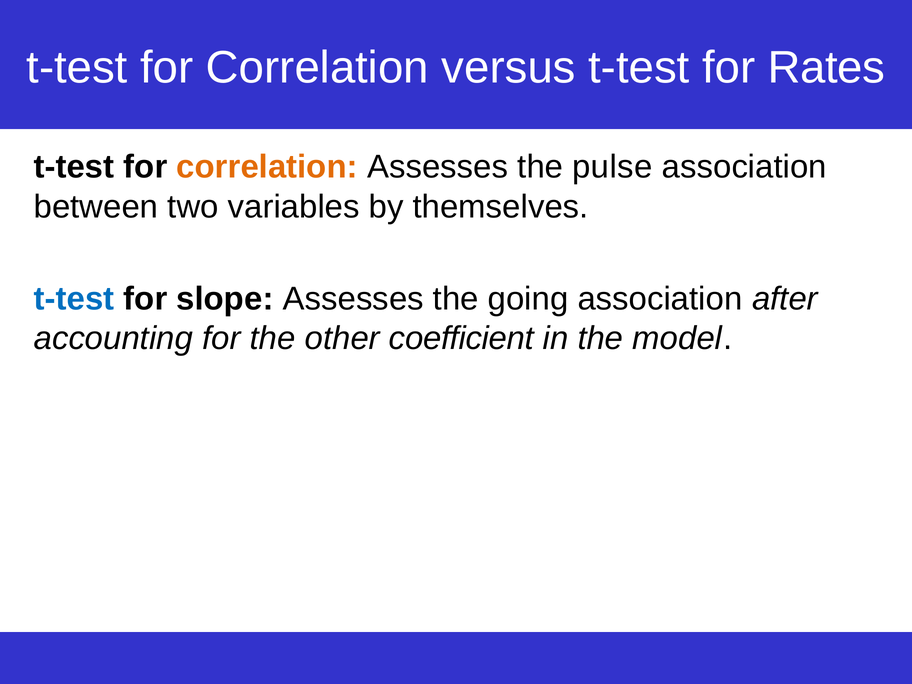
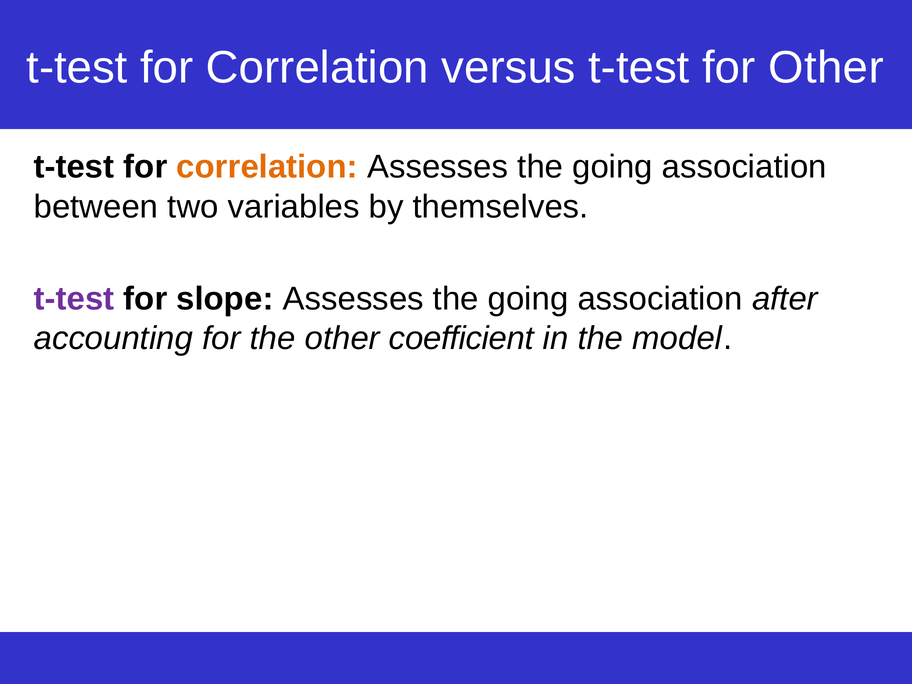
for Rates: Rates -> Other
pulse at (612, 167): pulse -> going
t-test at (74, 299) colour: blue -> purple
